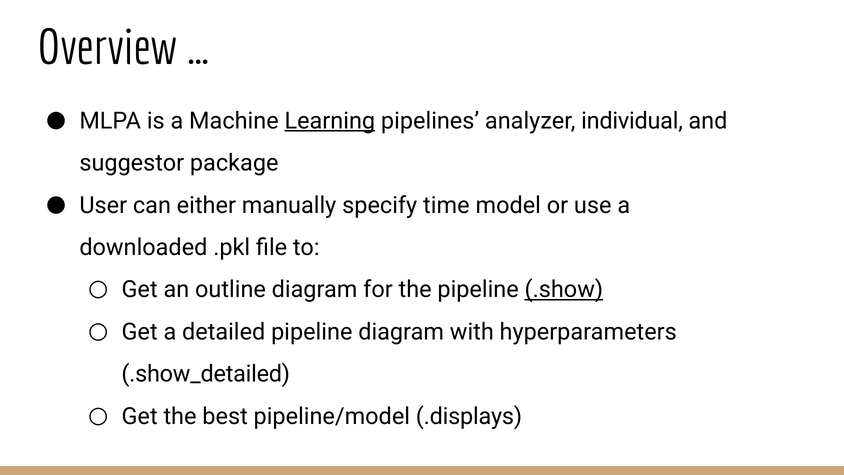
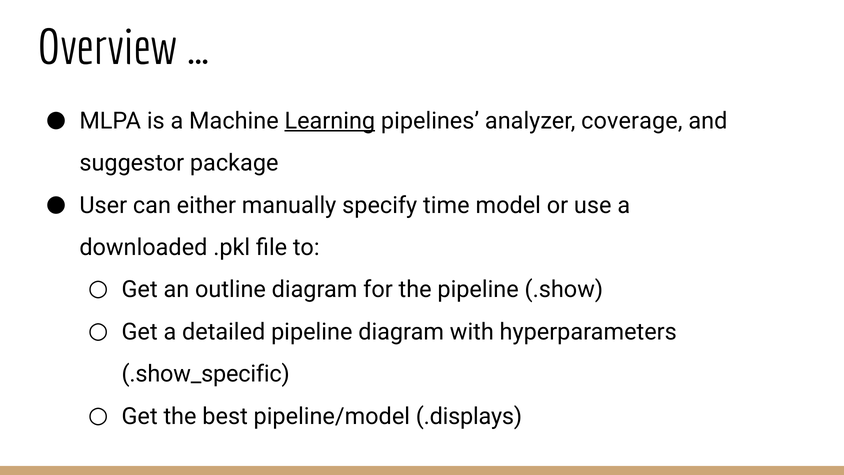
individual: individual -> coverage
.show underline: present -> none
.show_detailed: .show_detailed -> .show_specific
